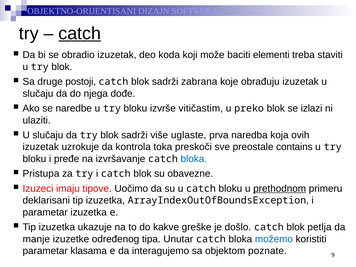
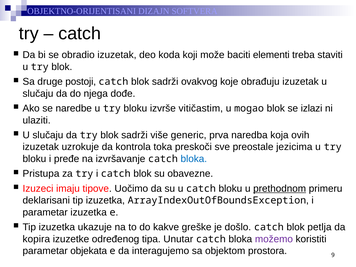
catch at (80, 33) underline: present -> none
zabrana: zabrana -> ovakvog
preko: preko -> mogao
uglaste: uglaste -> generic
contains: contains -> jezicima
manje: manje -> kopira
možemo colour: blue -> purple
klasama: klasama -> objekata
poznate: poznate -> prostora
